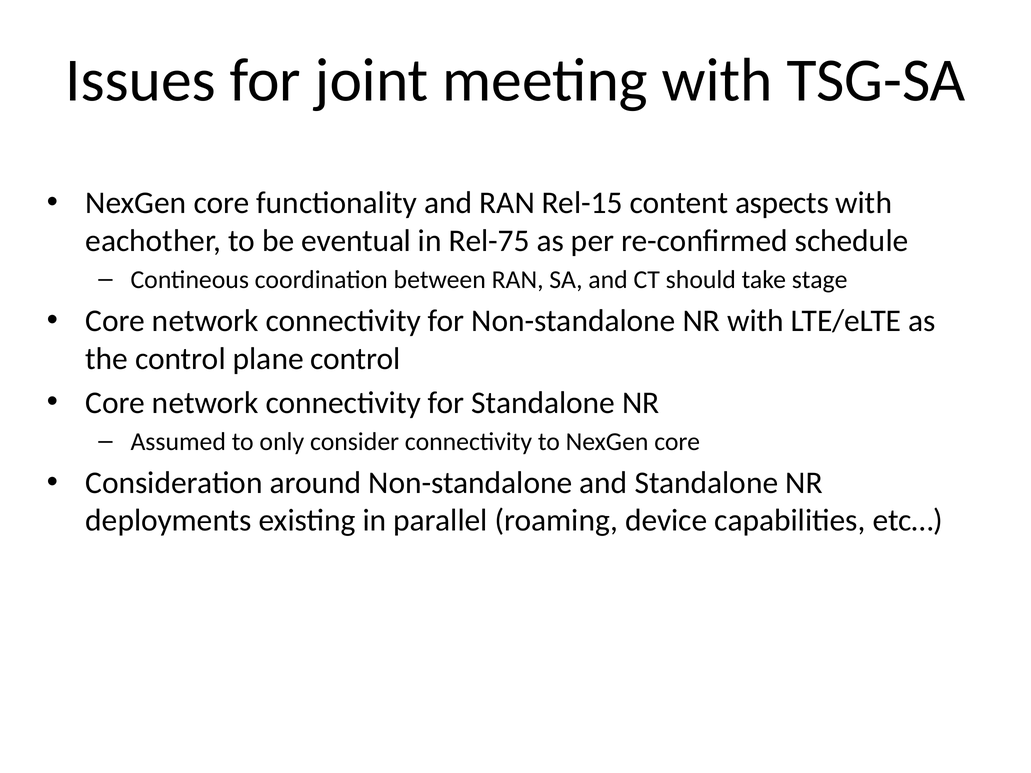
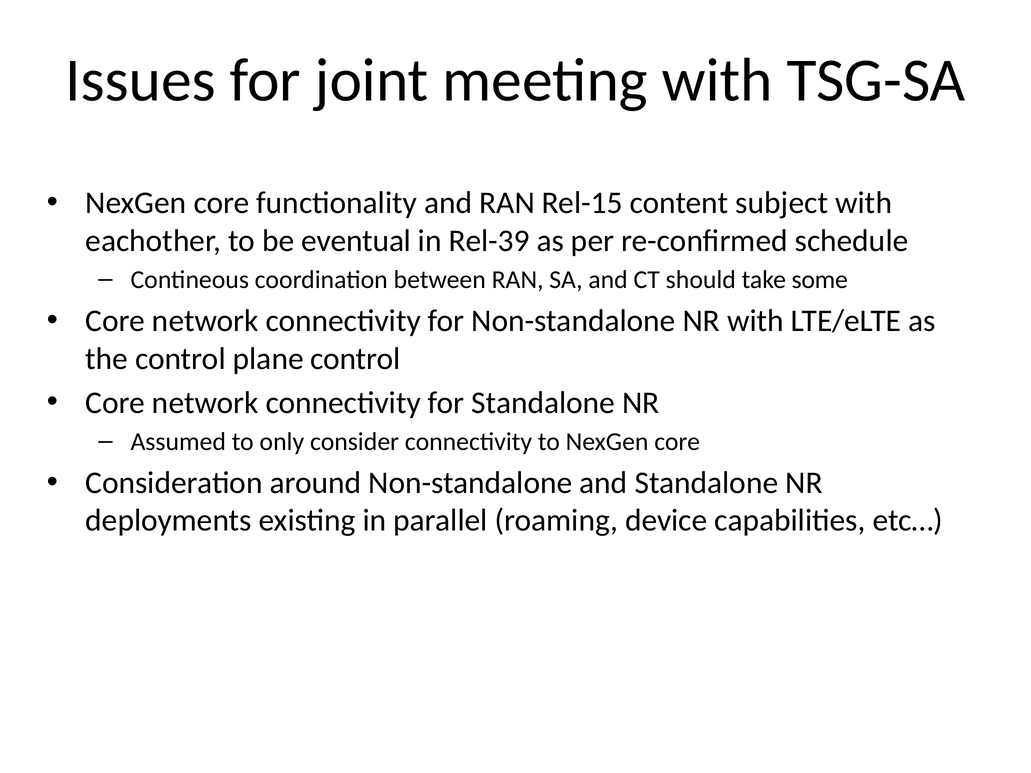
aspects: aspects -> subject
Rel-75: Rel-75 -> Rel-39
stage: stage -> some
